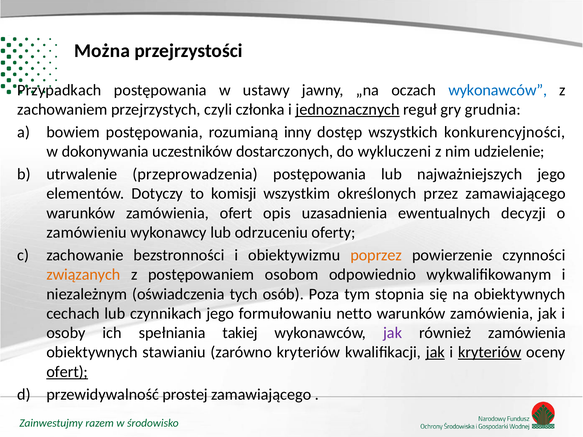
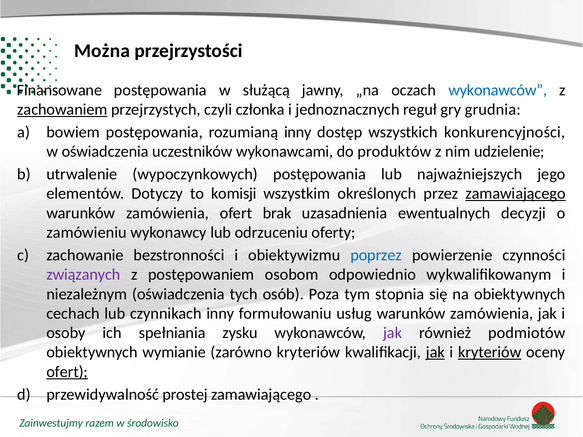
Przypadkach: Przypadkach -> Finansowane
ustawy: ustawy -> służącą
zachowaniem underline: none -> present
jednoznacznych underline: present -> none
w dokonywania: dokonywania -> oświadczenia
dostarczonych: dostarczonych -> wykonawcami
wykluczeni: wykluczeni -> produktów
przeprowadzenia: przeprowadzenia -> wypoczynkowych
zamawiającego at (516, 194) underline: none -> present
opis: opis -> brak
poprzez colour: orange -> blue
związanych colour: orange -> purple
czynnikach jego: jego -> inny
netto: netto -> usług
takiej: takiej -> zysku
również zamówienia: zamówienia -> podmiotów
stawianiu: stawianiu -> wymianie
